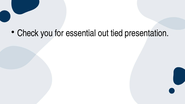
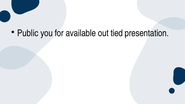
Check: Check -> Public
essential: essential -> available
